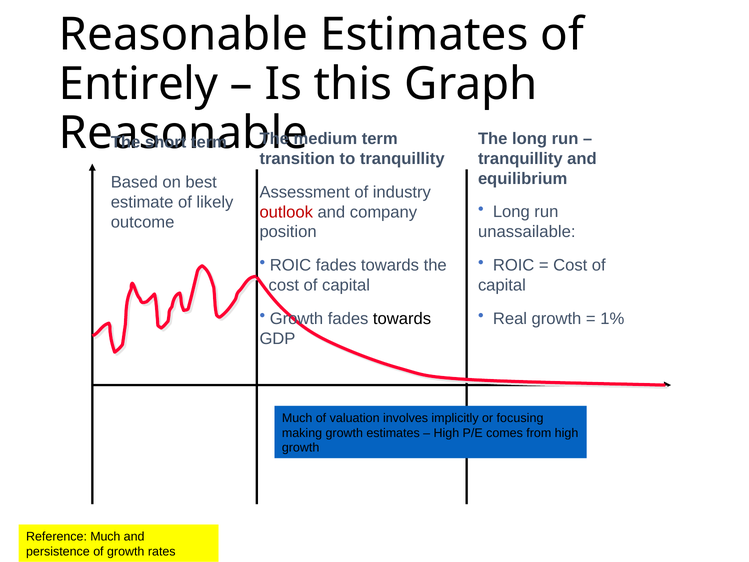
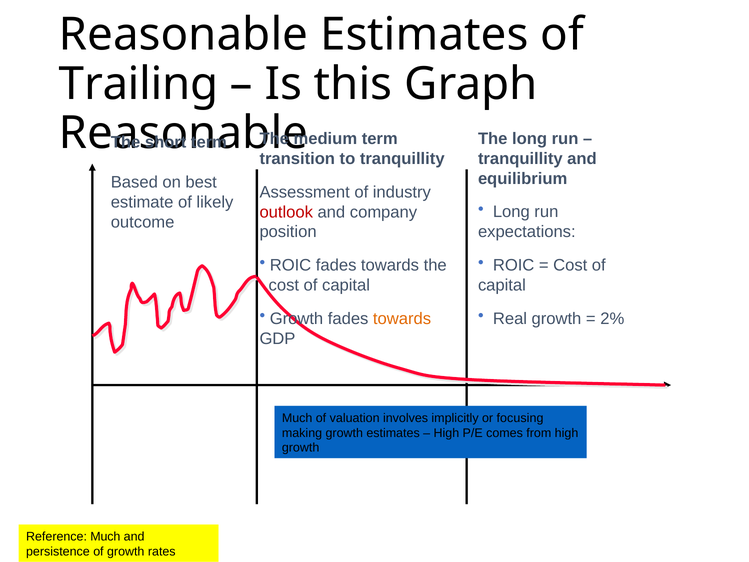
Entirely: Entirely -> Trailing
unassailable: unassailable -> expectations
1%: 1% -> 2%
towards at (402, 318) colour: black -> orange
